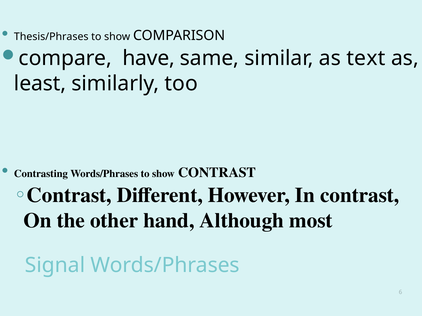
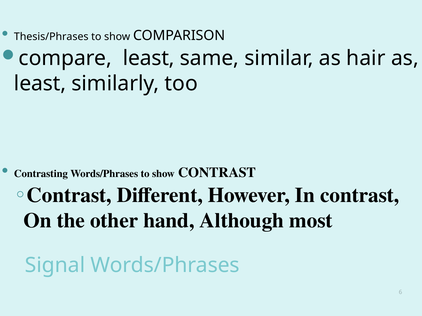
compare have: have -> least
text: text -> hair
